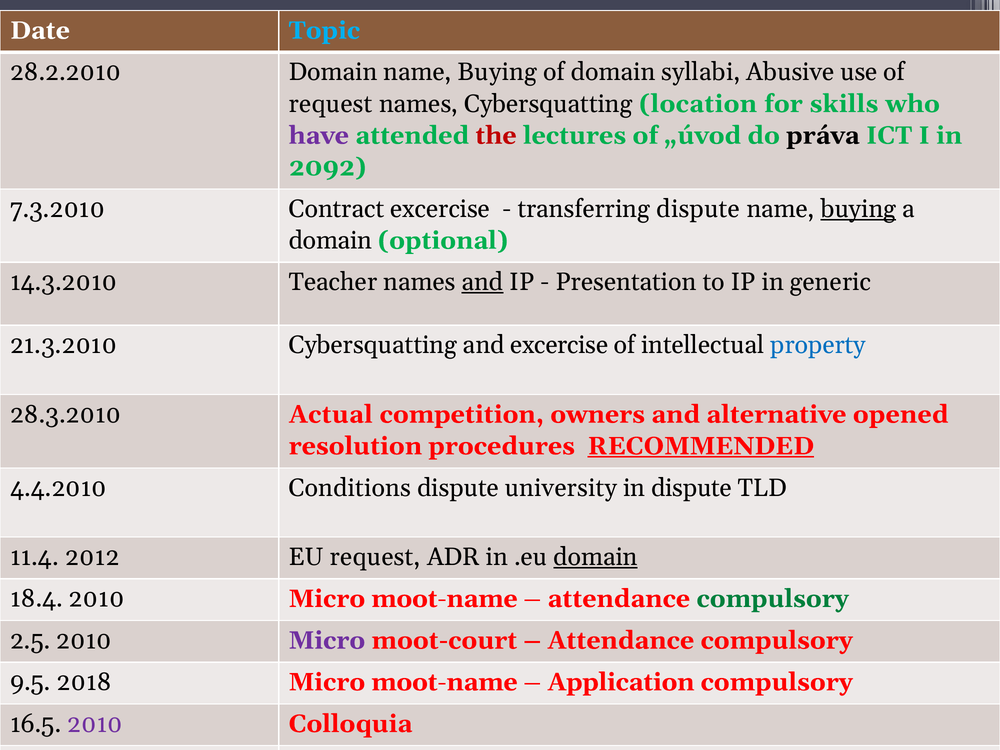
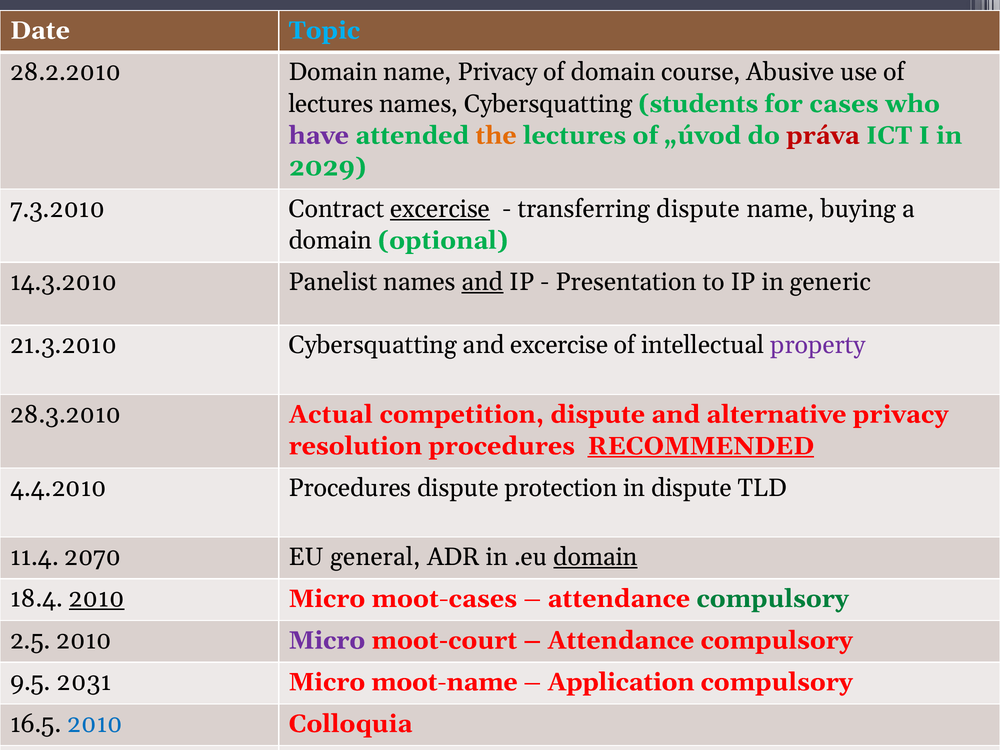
Domain name Buying: Buying -> Privacy
syllabi: syllabi -> course
request at (331, 104): request -> lectures
location: location -> students
skills: skills -> cases
the colour: red -> orange
práva colour: black -> red
2092: 2092 -> 2029
excercise at (440, 209) underline: none -> present
buying at (858, 209) underline: present -> none
Teacher: Teacher -> Panelist
property colour: blue -> purple
competition owners: owners -> dispute
alternative opened: opened -> privacy
4.4.2010 Conditions: Conditions -> Procedures
university: university -> protection
2012: 2012 -> 2070
EU request: request -> general
2010 at (97, 599) underline: none -> present
moot-name at (444, 599): moot-name -> moot-cases
2018: 2018 -> 2031
2010 at (95, 724) colour: purple -> blue
